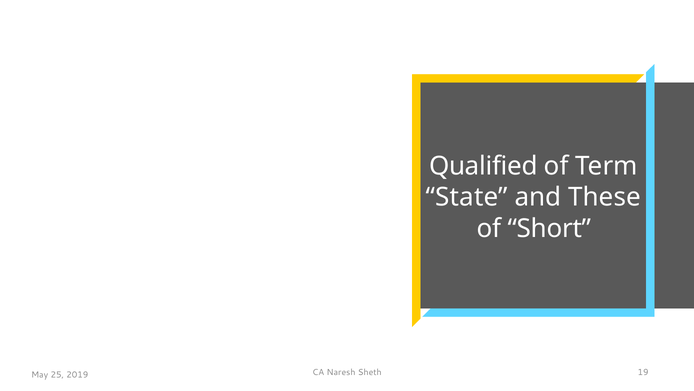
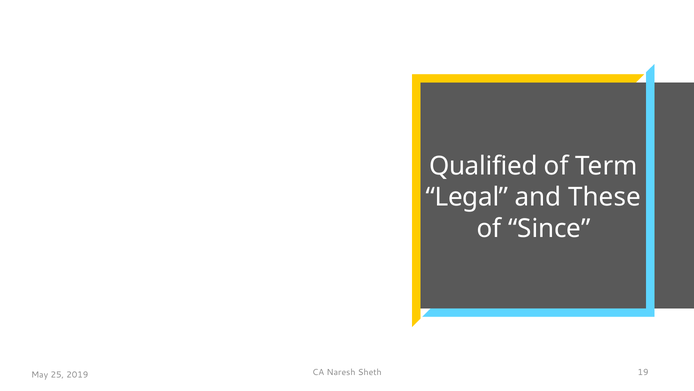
State: State -> Legal
Short: Short -> Since
